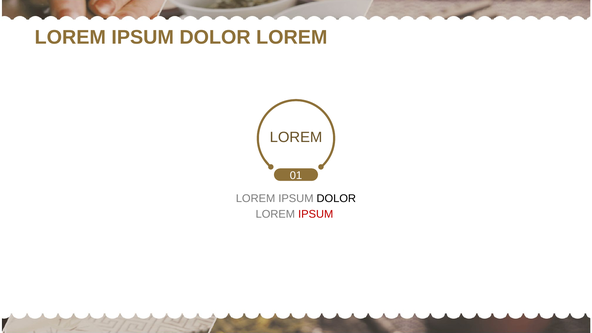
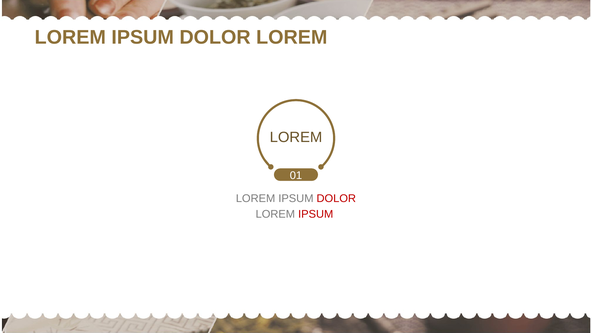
DOLOR at (336, 198) colour: black -> red
